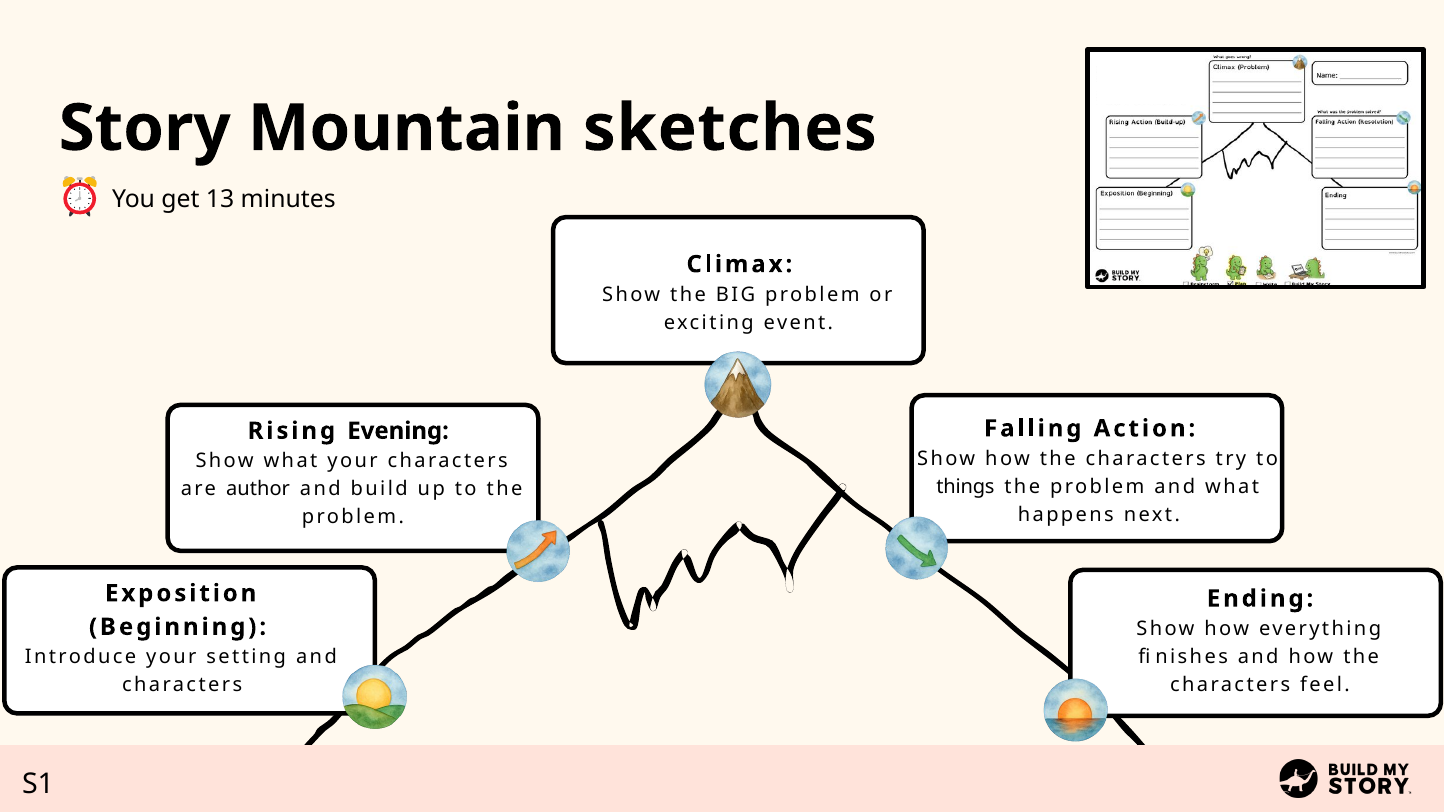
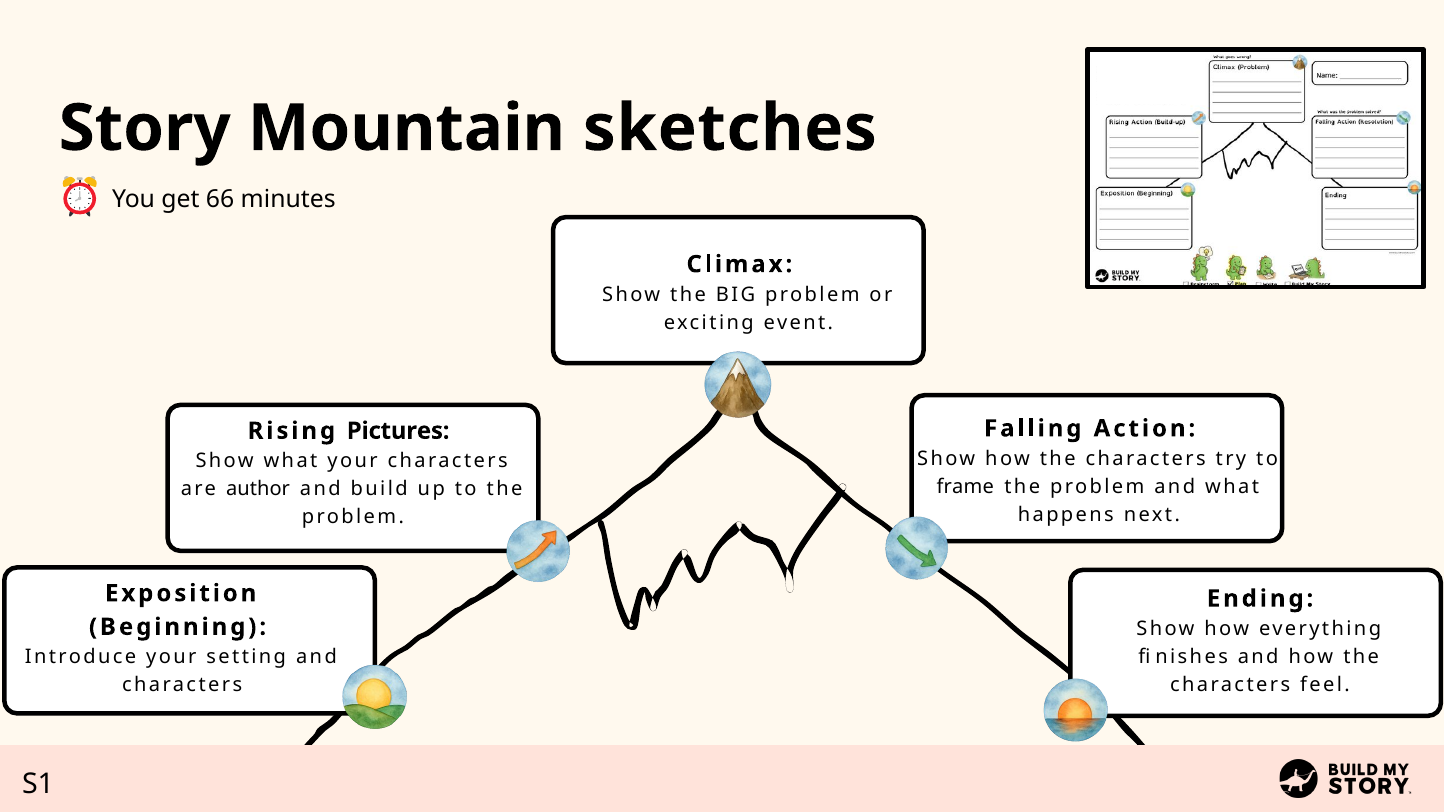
13: 13 -> 66
Evening: Evening -> Pictures
things: things -> frame
